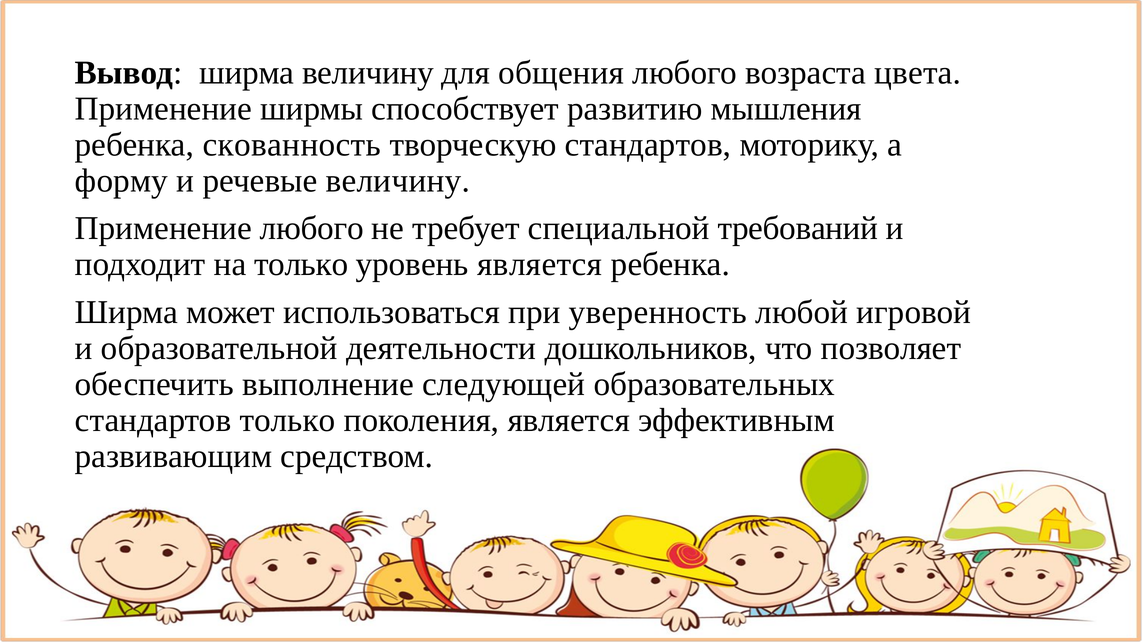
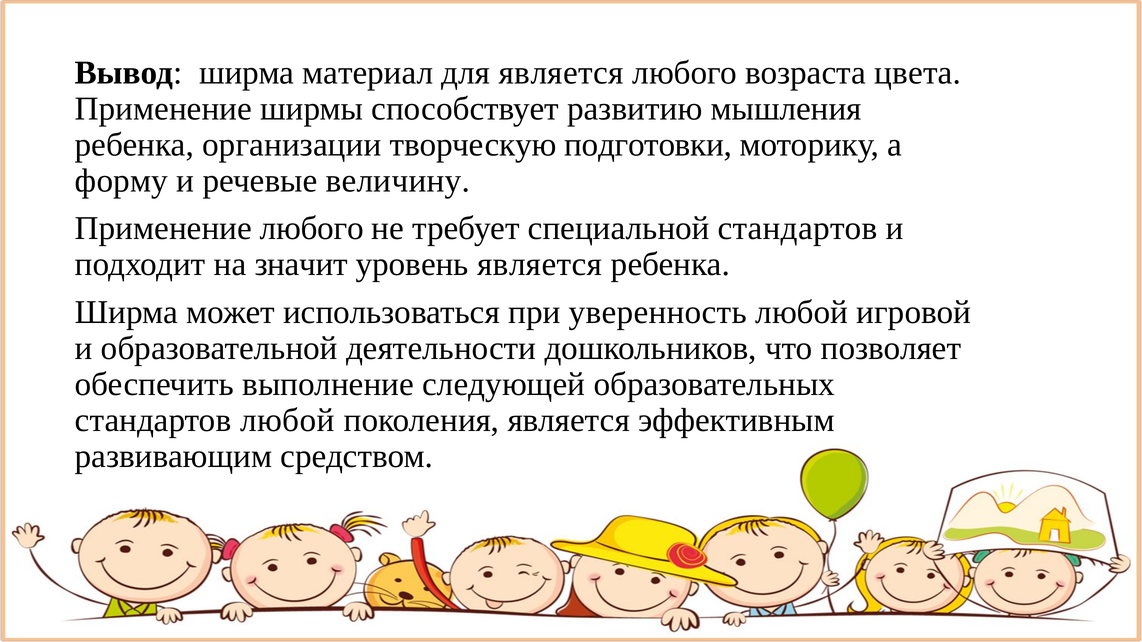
ширма величину: величину -> материал
для общения: общения -> является
скованность: скованность -> организации
творческую стандартов: стандартов -> подготовки
специальной требований: требований -> стандартов
на только: только -> значит
стандартов только: только -> любой
